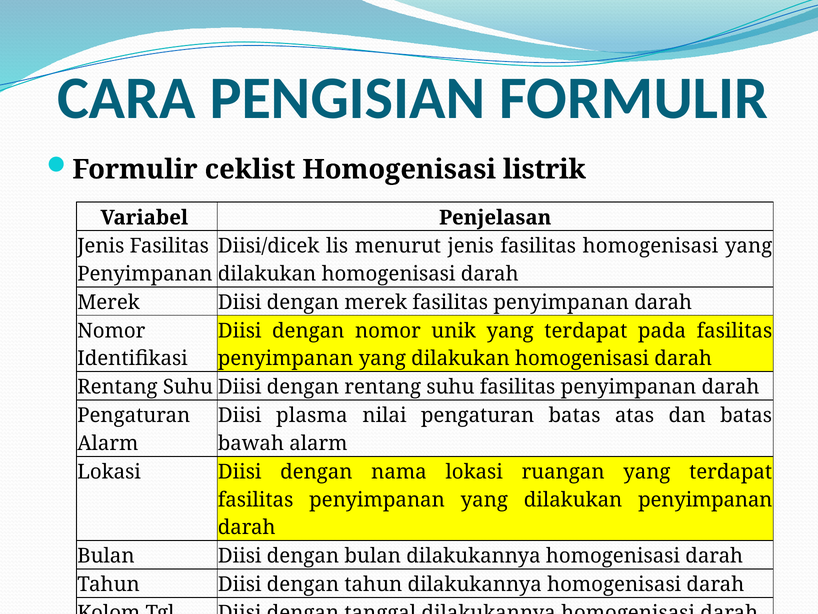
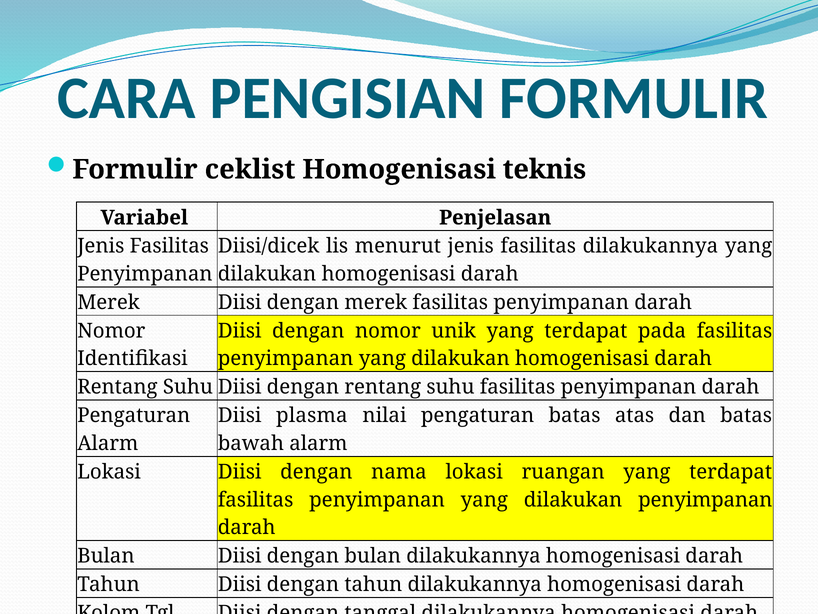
listrik: listrik -> teknis
fasilitas homogenisasi: homogenisasi -> dilakukannya
